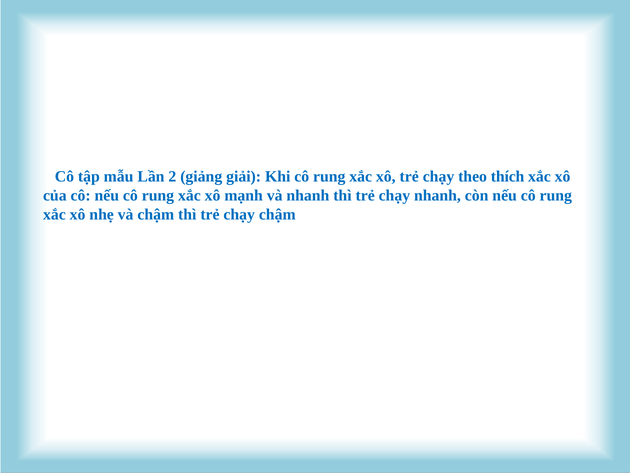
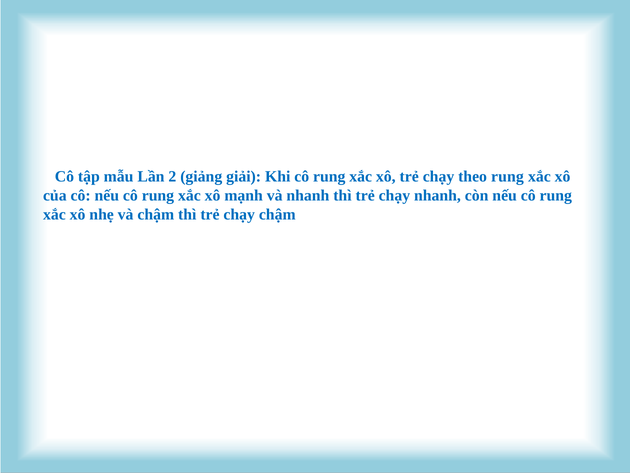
theo thích: thích -> rung
